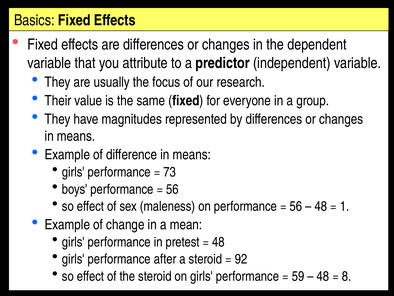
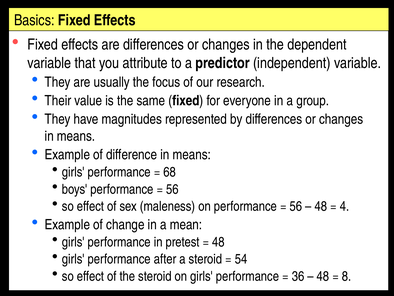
73: 73 -> 68
1: 1 -> 4
92: 92 -> 54
59: 59 -> 36
